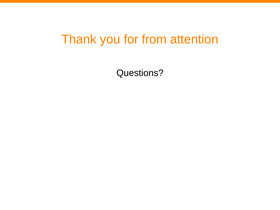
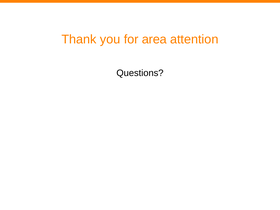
from: from -> area
